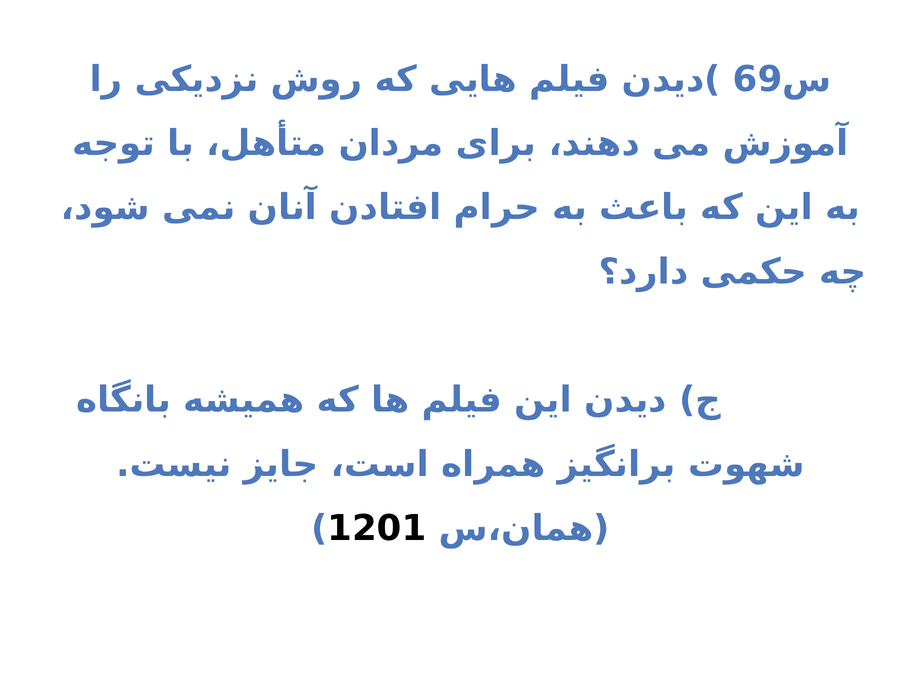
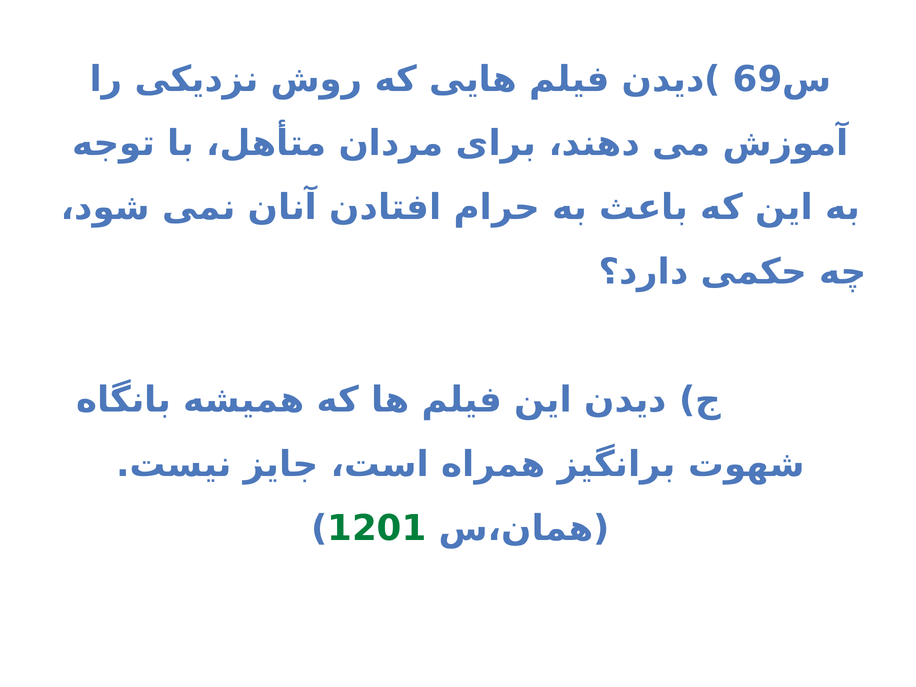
1201 colour: black -> green
